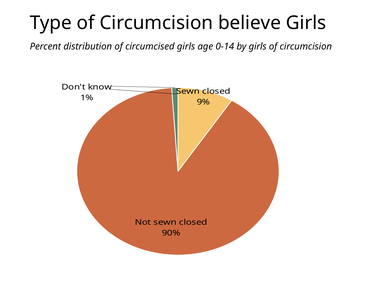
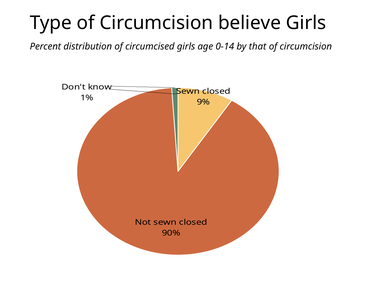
by girls: girls -> that
